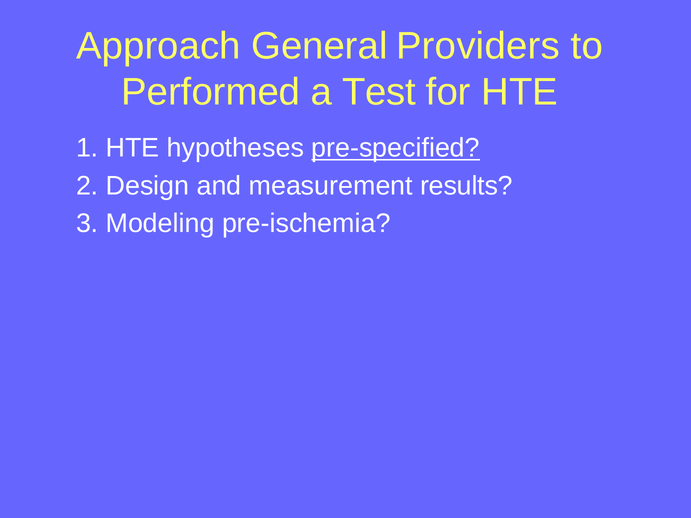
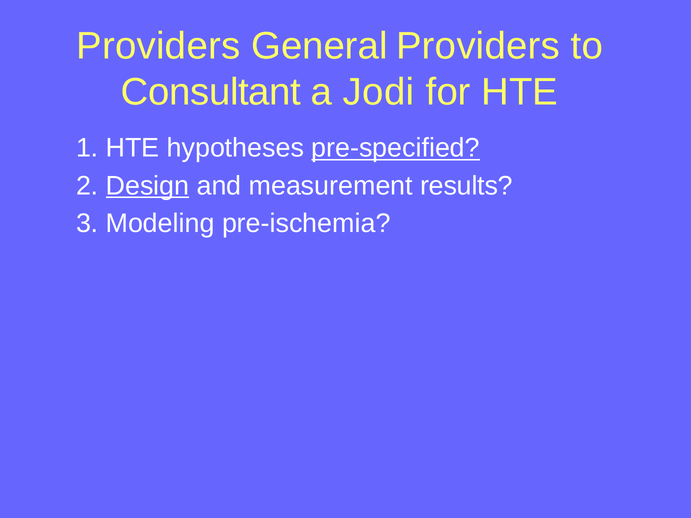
Approach at (159, 46): Approach -> Providers
Performed: Performed -> Consultant
Test: Test -> Jodi
Design underline: none -> present
